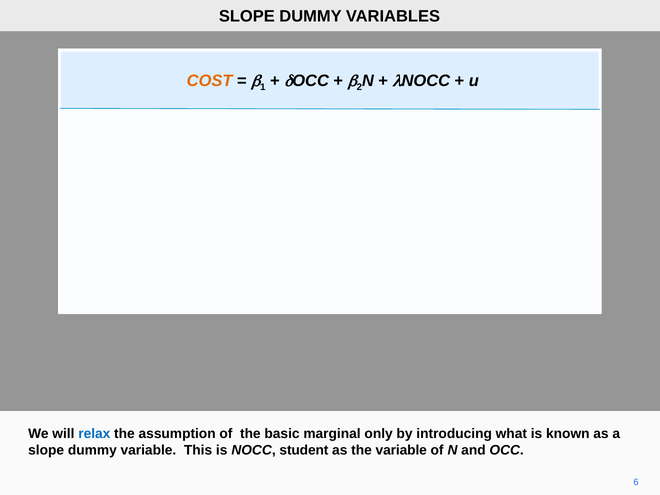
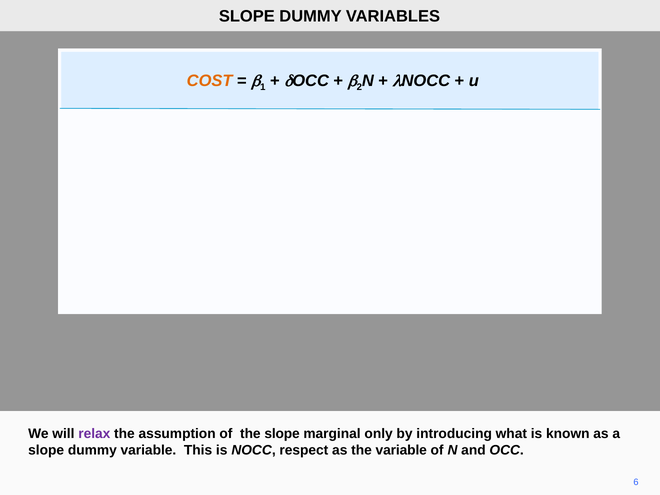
relax colour: blue -> purple
the basic: basic -> slope
student: student -> respect
